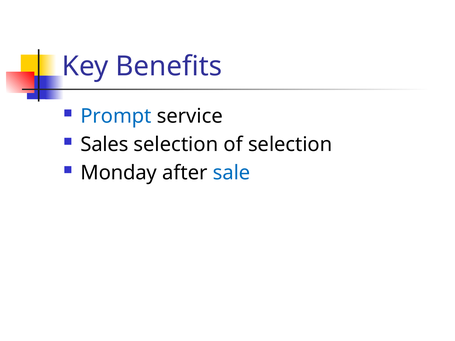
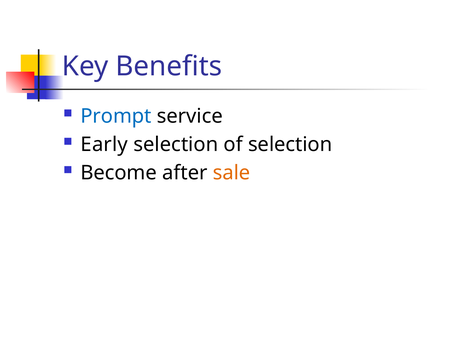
Sales: Sales -> Early
Monday: Monday -> Become
sale colour: blue -> orange
